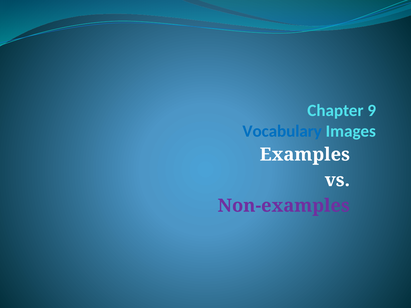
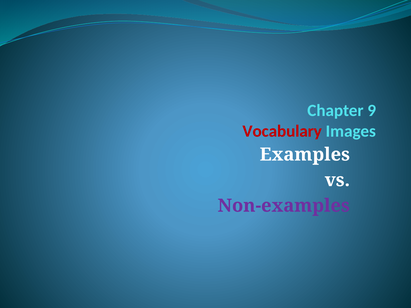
Vocabulary colour: blue -> red
